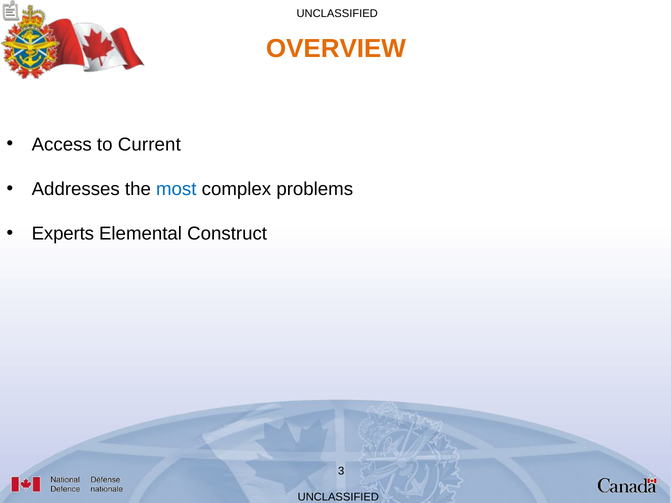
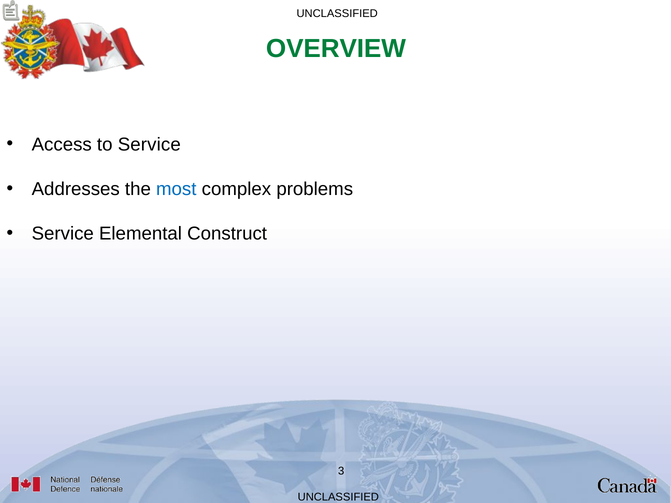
OVERVIEW colour: orange -> green
to Current: Current -> Service
Experts at (63, 234): Experts -> Service
